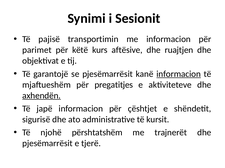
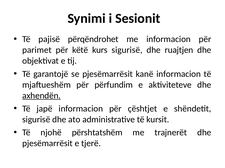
transportimin: transportimin -> përqëndrohet
kurs aftësive: aftësive -> sigurisë
informacion at (179, 74) underline: present -> none
pregatitjes: pregatitjes -> përfundim
